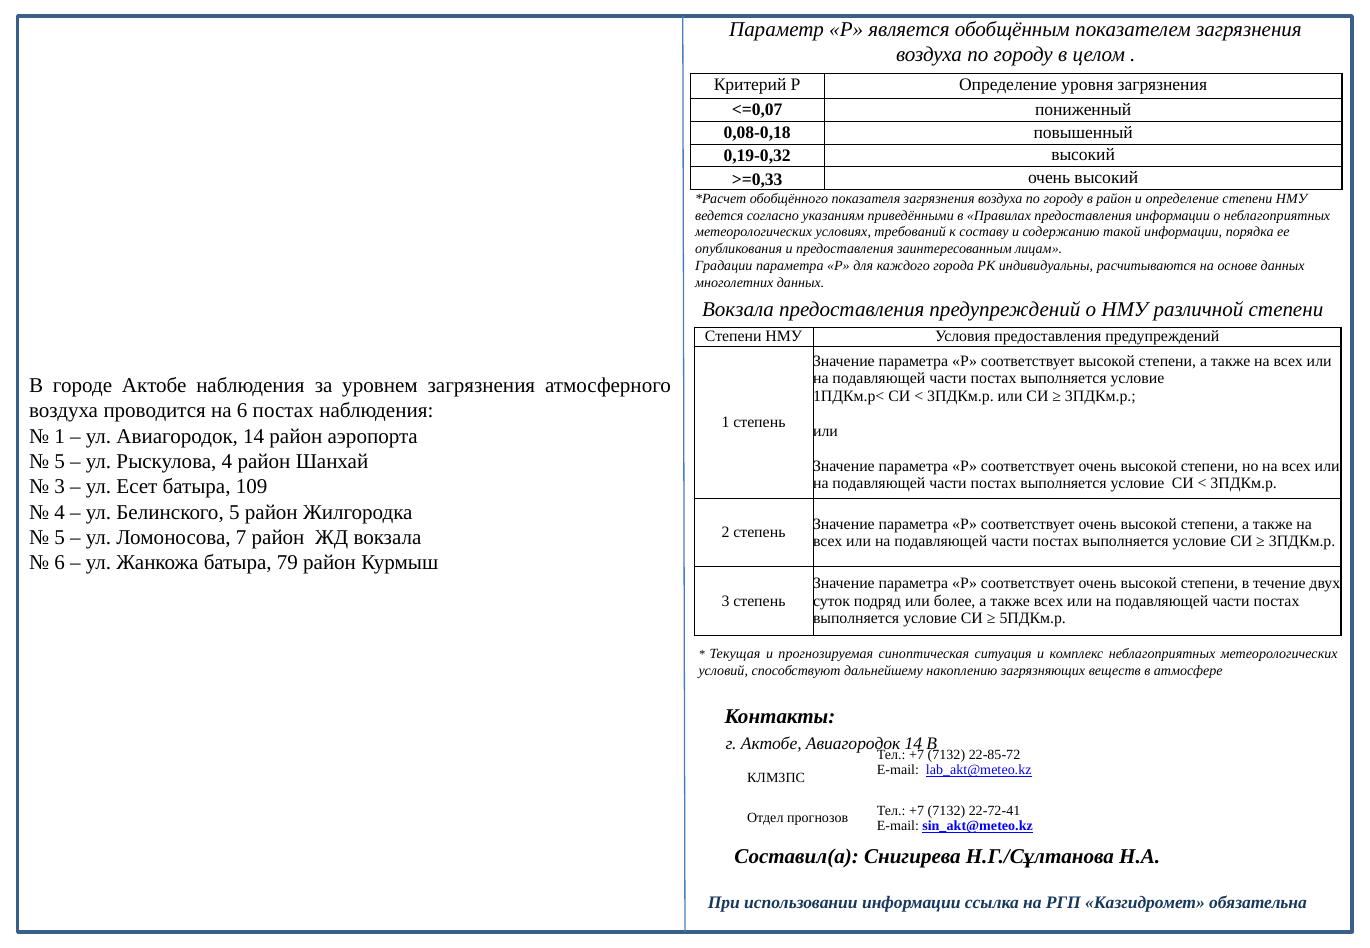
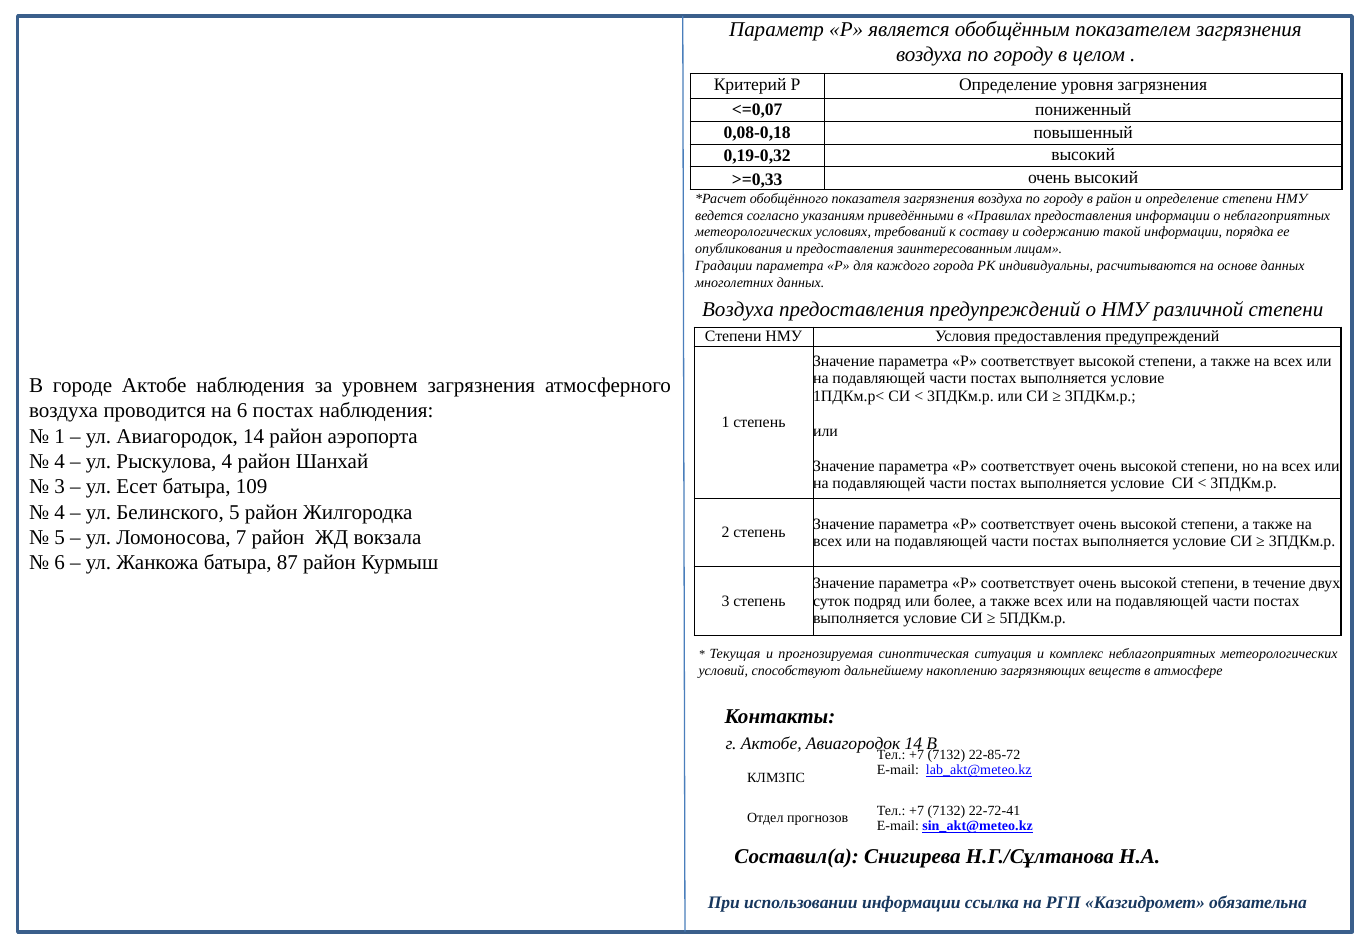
Вокзала at (738, 309): Вокзала -> Воздуха
5 at (60, 462): 5 -> 4
79: 79 -> 87
